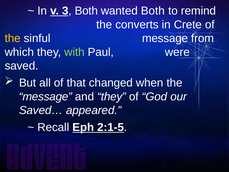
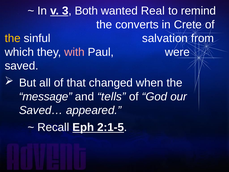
wanted Both: Both -> Real
sinful message: message -> salvation
with colour: light green -> pink
and they: they -> tells
